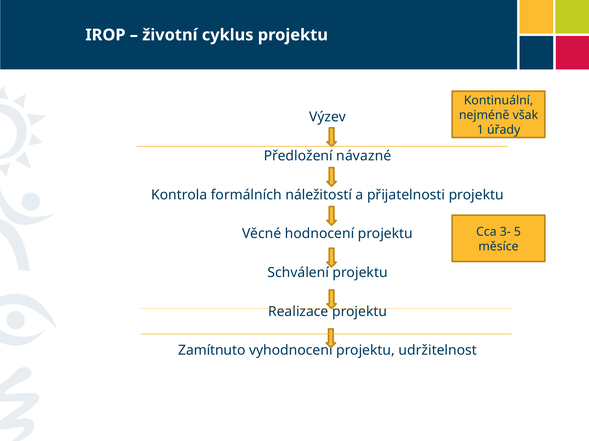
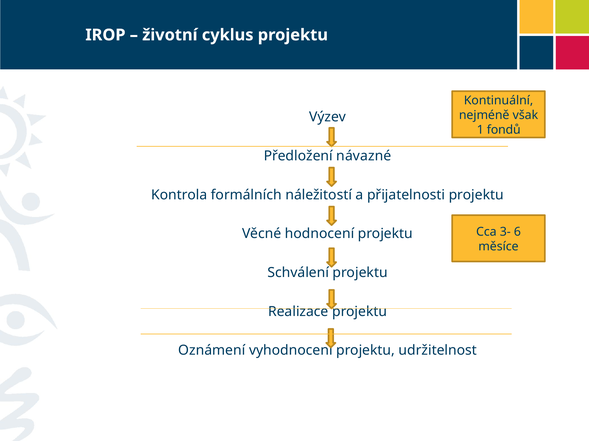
úřady: úřady -> fondů
5: 5 -> 6
Zamítnuto: Zamítnuto -> Oznámení
